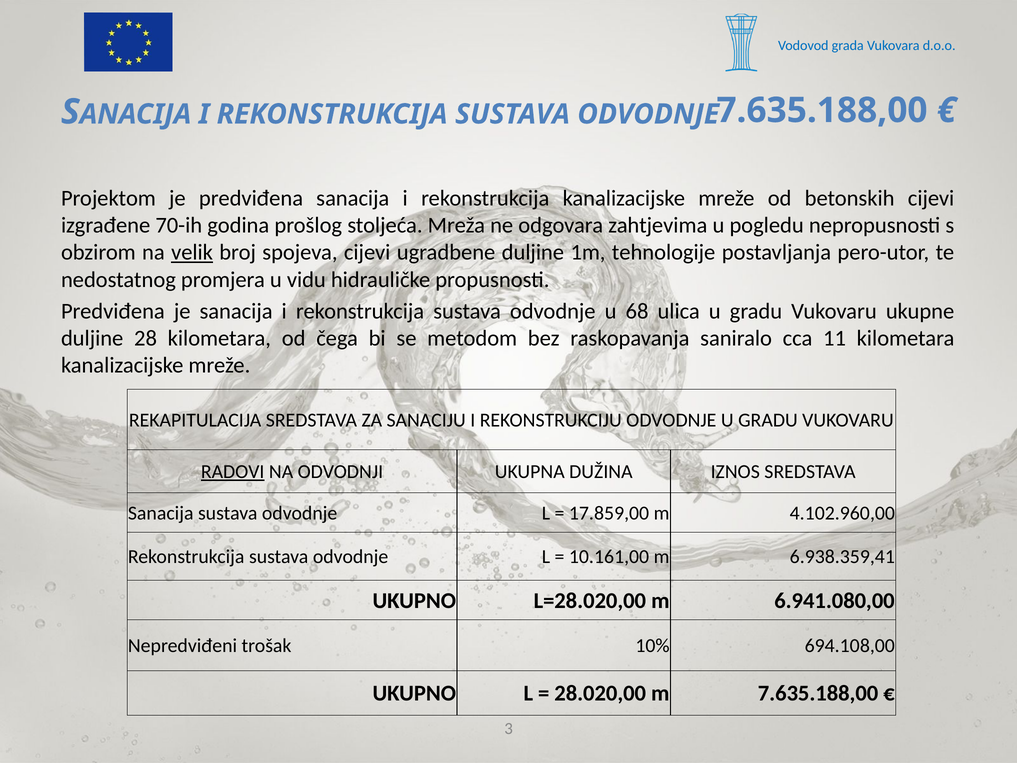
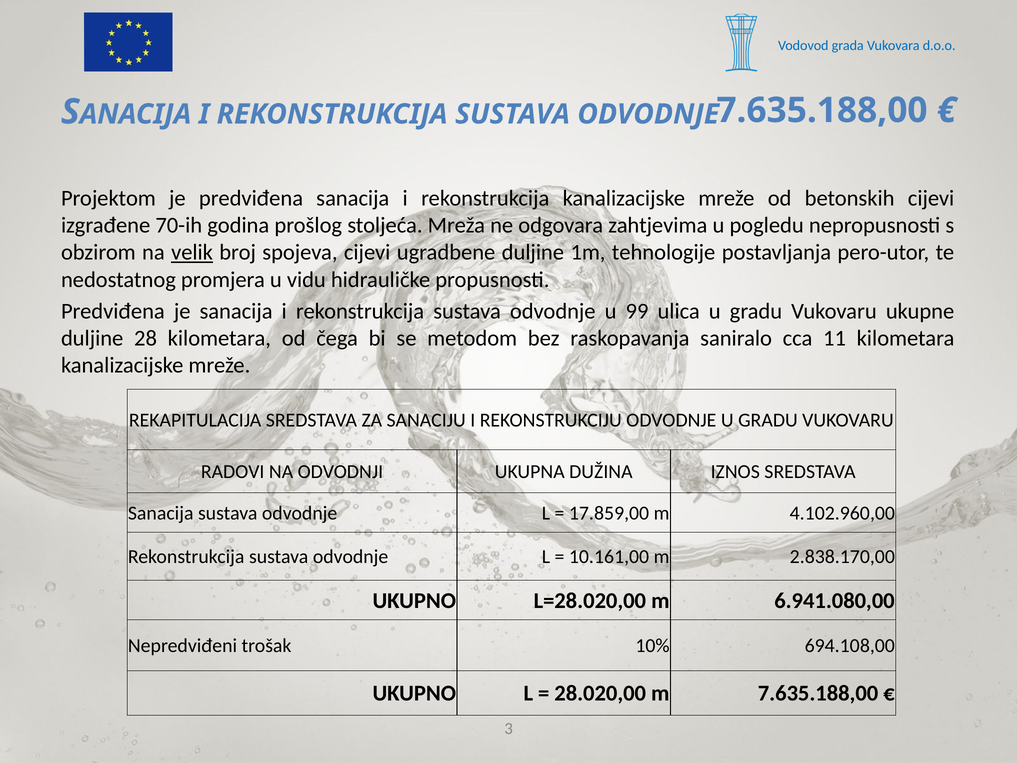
68: 68 -> 99
RADOVI underline: present -> none
6.938.359,41: 6.938.359,41 -> 2.838.170,00
